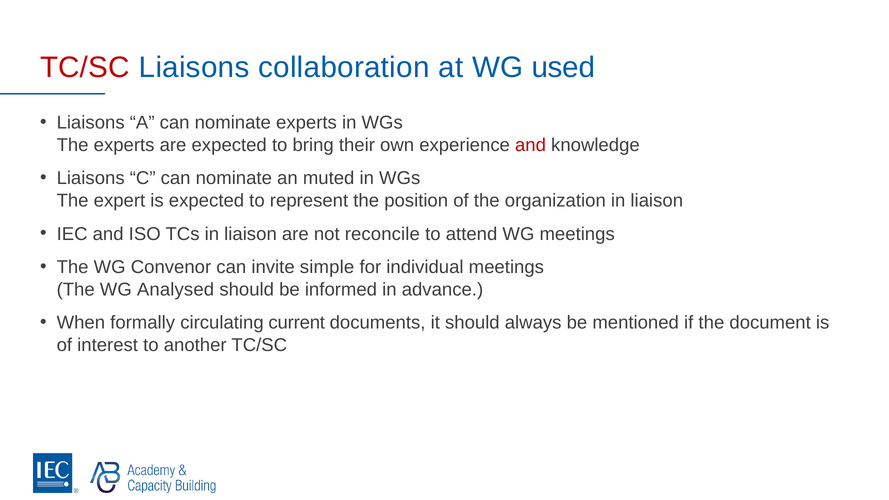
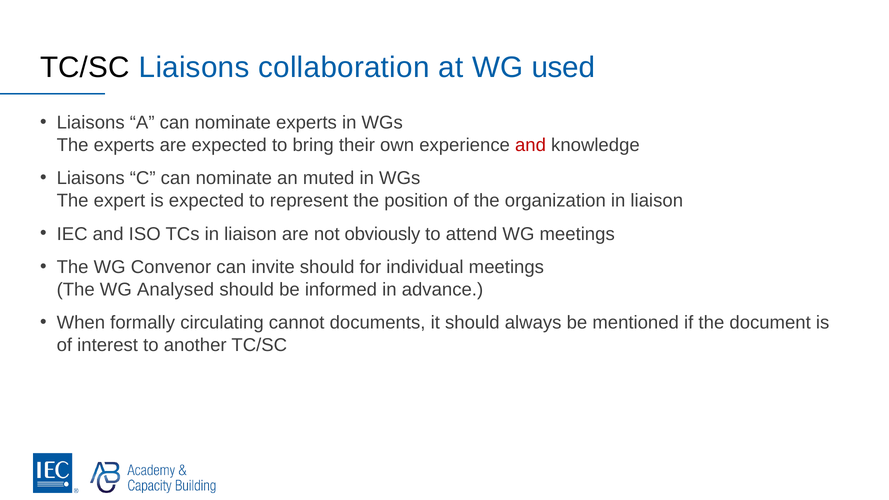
TC/SC at (85, 67) colour: red -> black
reconcile: reconcile -> obviously
invite simple: simple -> should
current: current -> cannot
